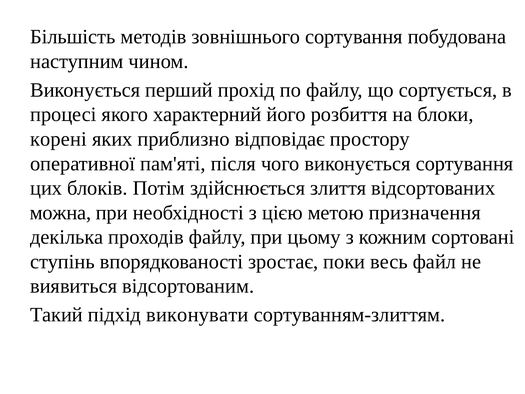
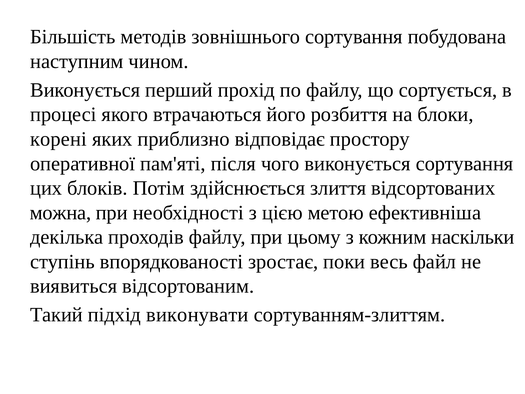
характерний: характерний -> втрачаються
призначення: призначення -> ефективніша
сортовані: сортовані -> наскільки
